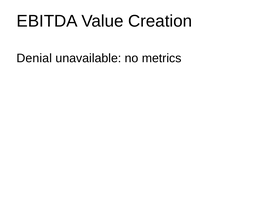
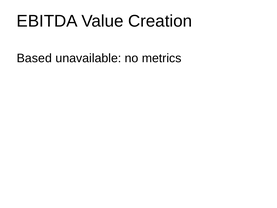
Denial: Denial -> Based
